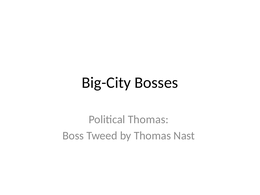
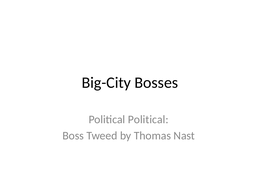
Political Thomas: Thomas -> Political
